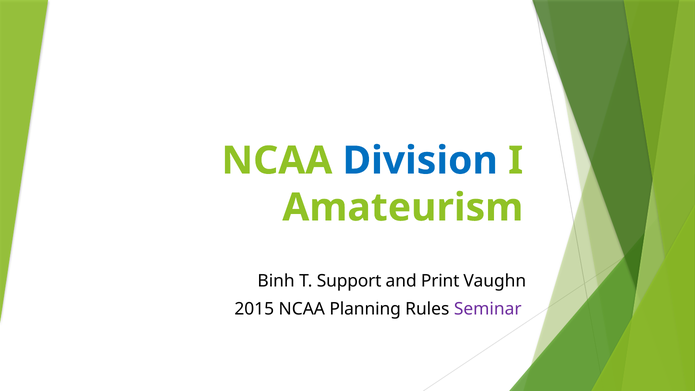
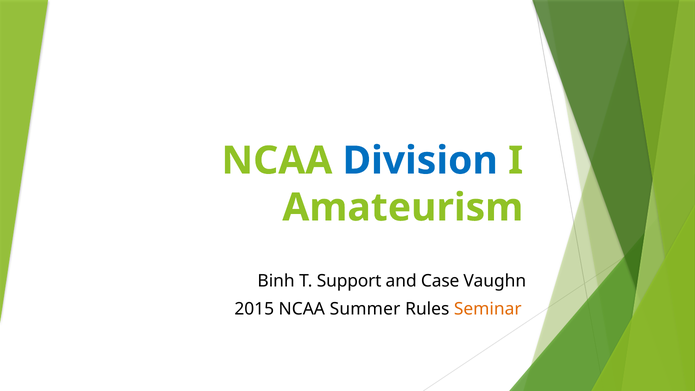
Print: Print -> Case
Planning: Planning -> Summer
Seminar colour: purple -> orange
